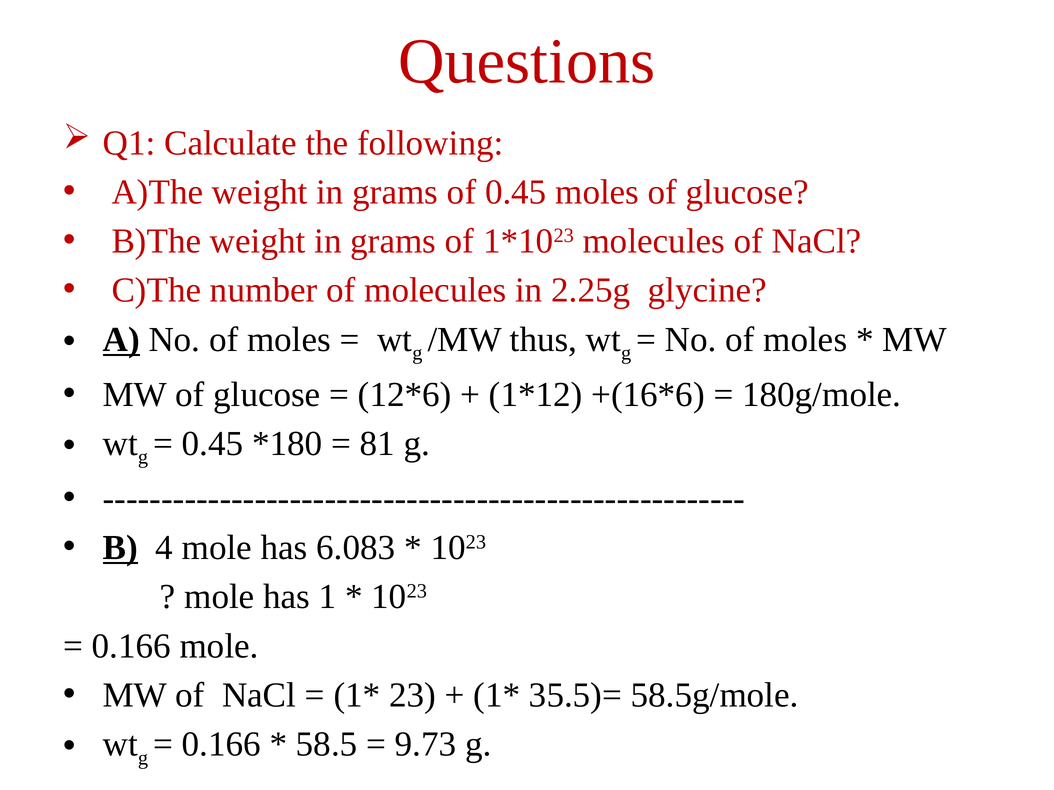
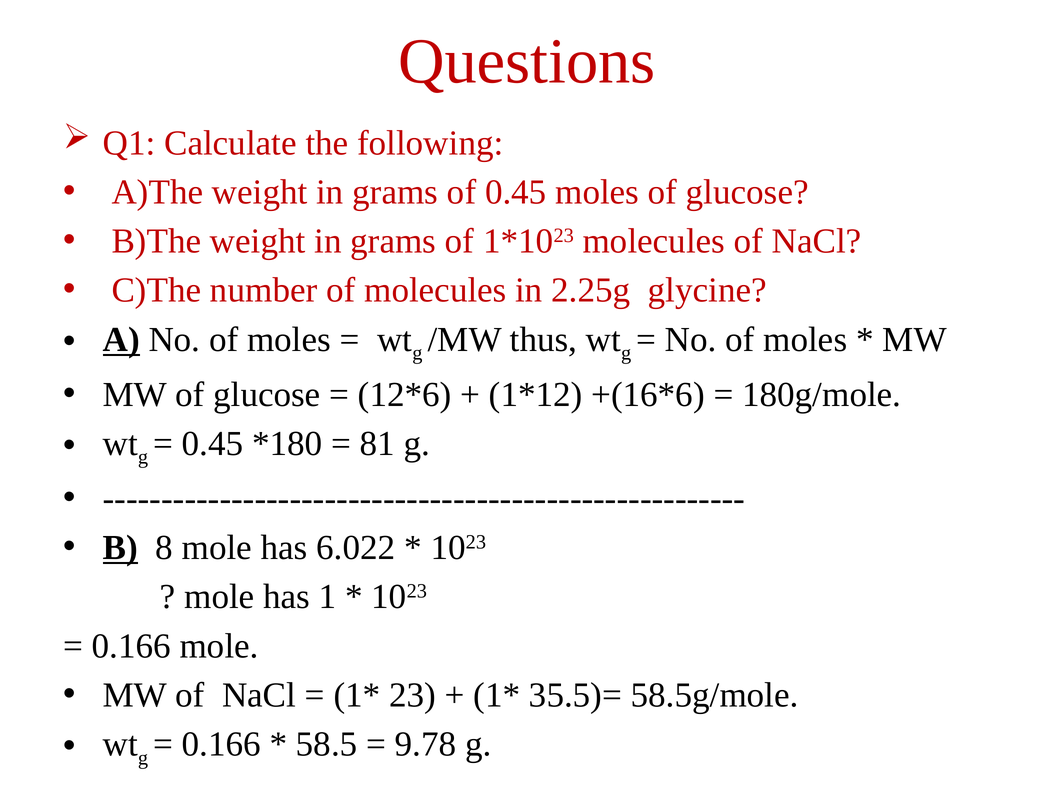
4: 4 -> 8
6.083: 6.083 -> 6.022
9.73: 9.73 -> 9.78
